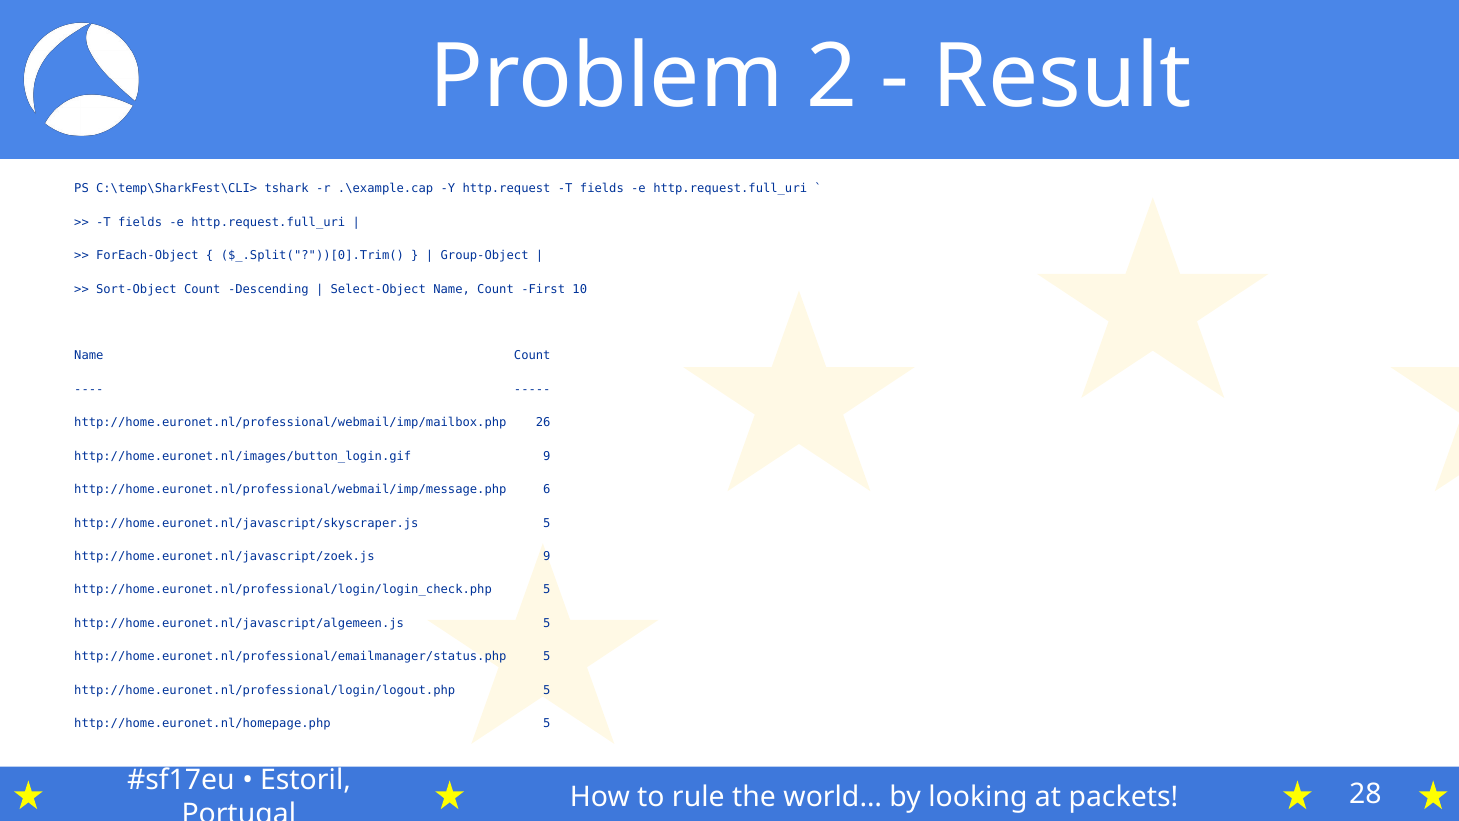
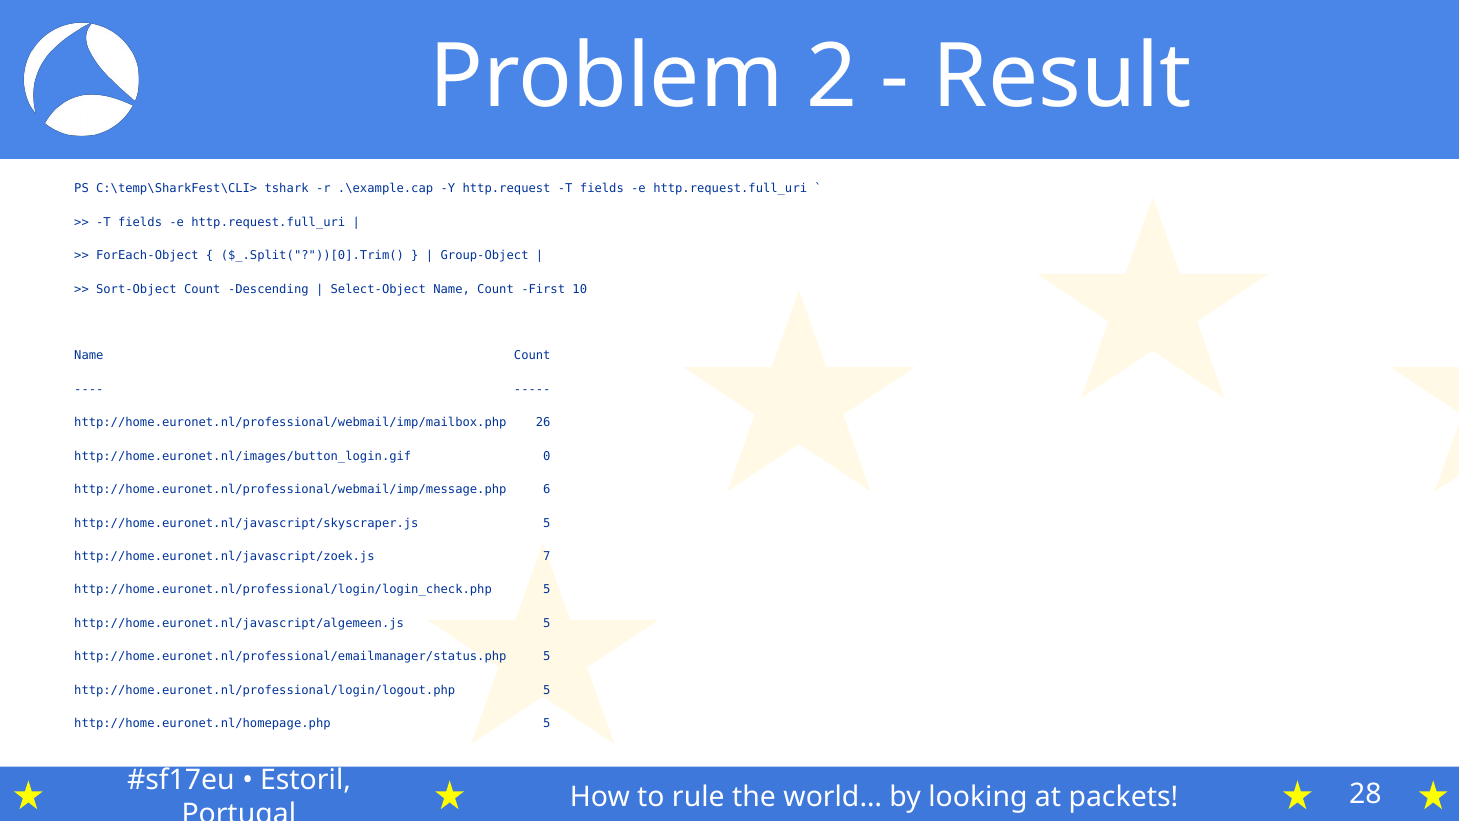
http://home.euronet.nl/images/button_login.gif 9: 9 -> 0
http://home.euronet.nl/javascript/zoek.js 9: 9 -> 7
